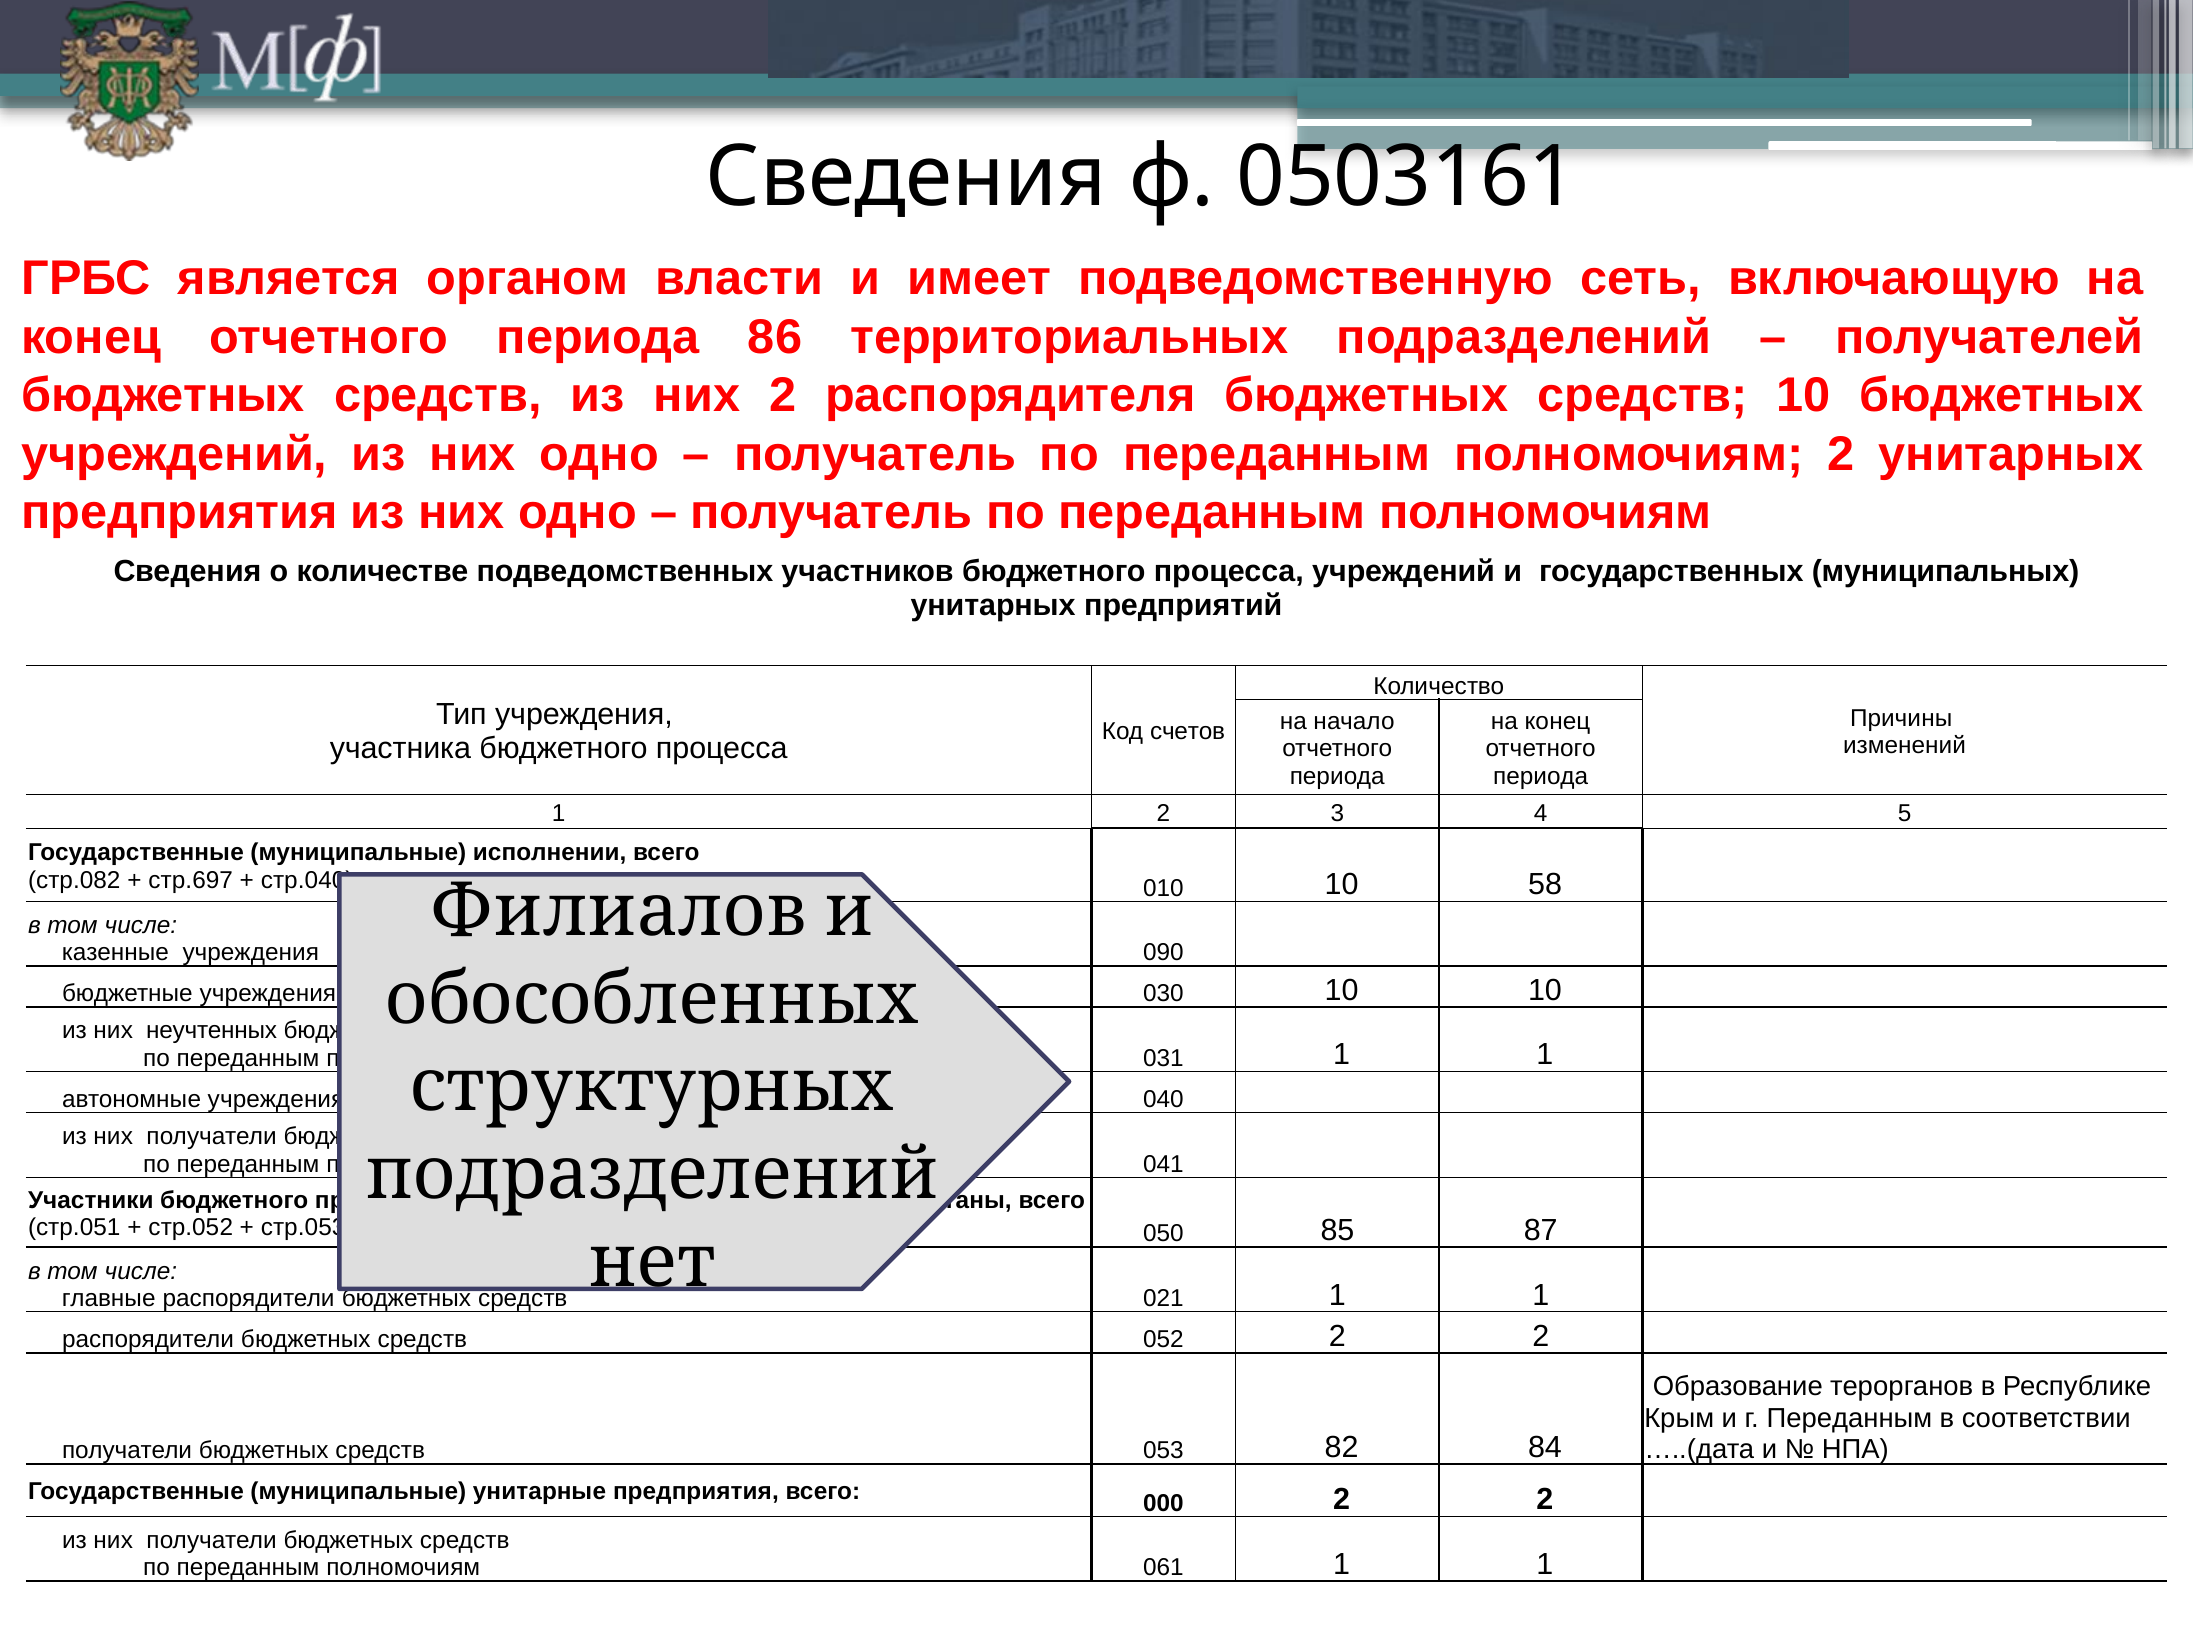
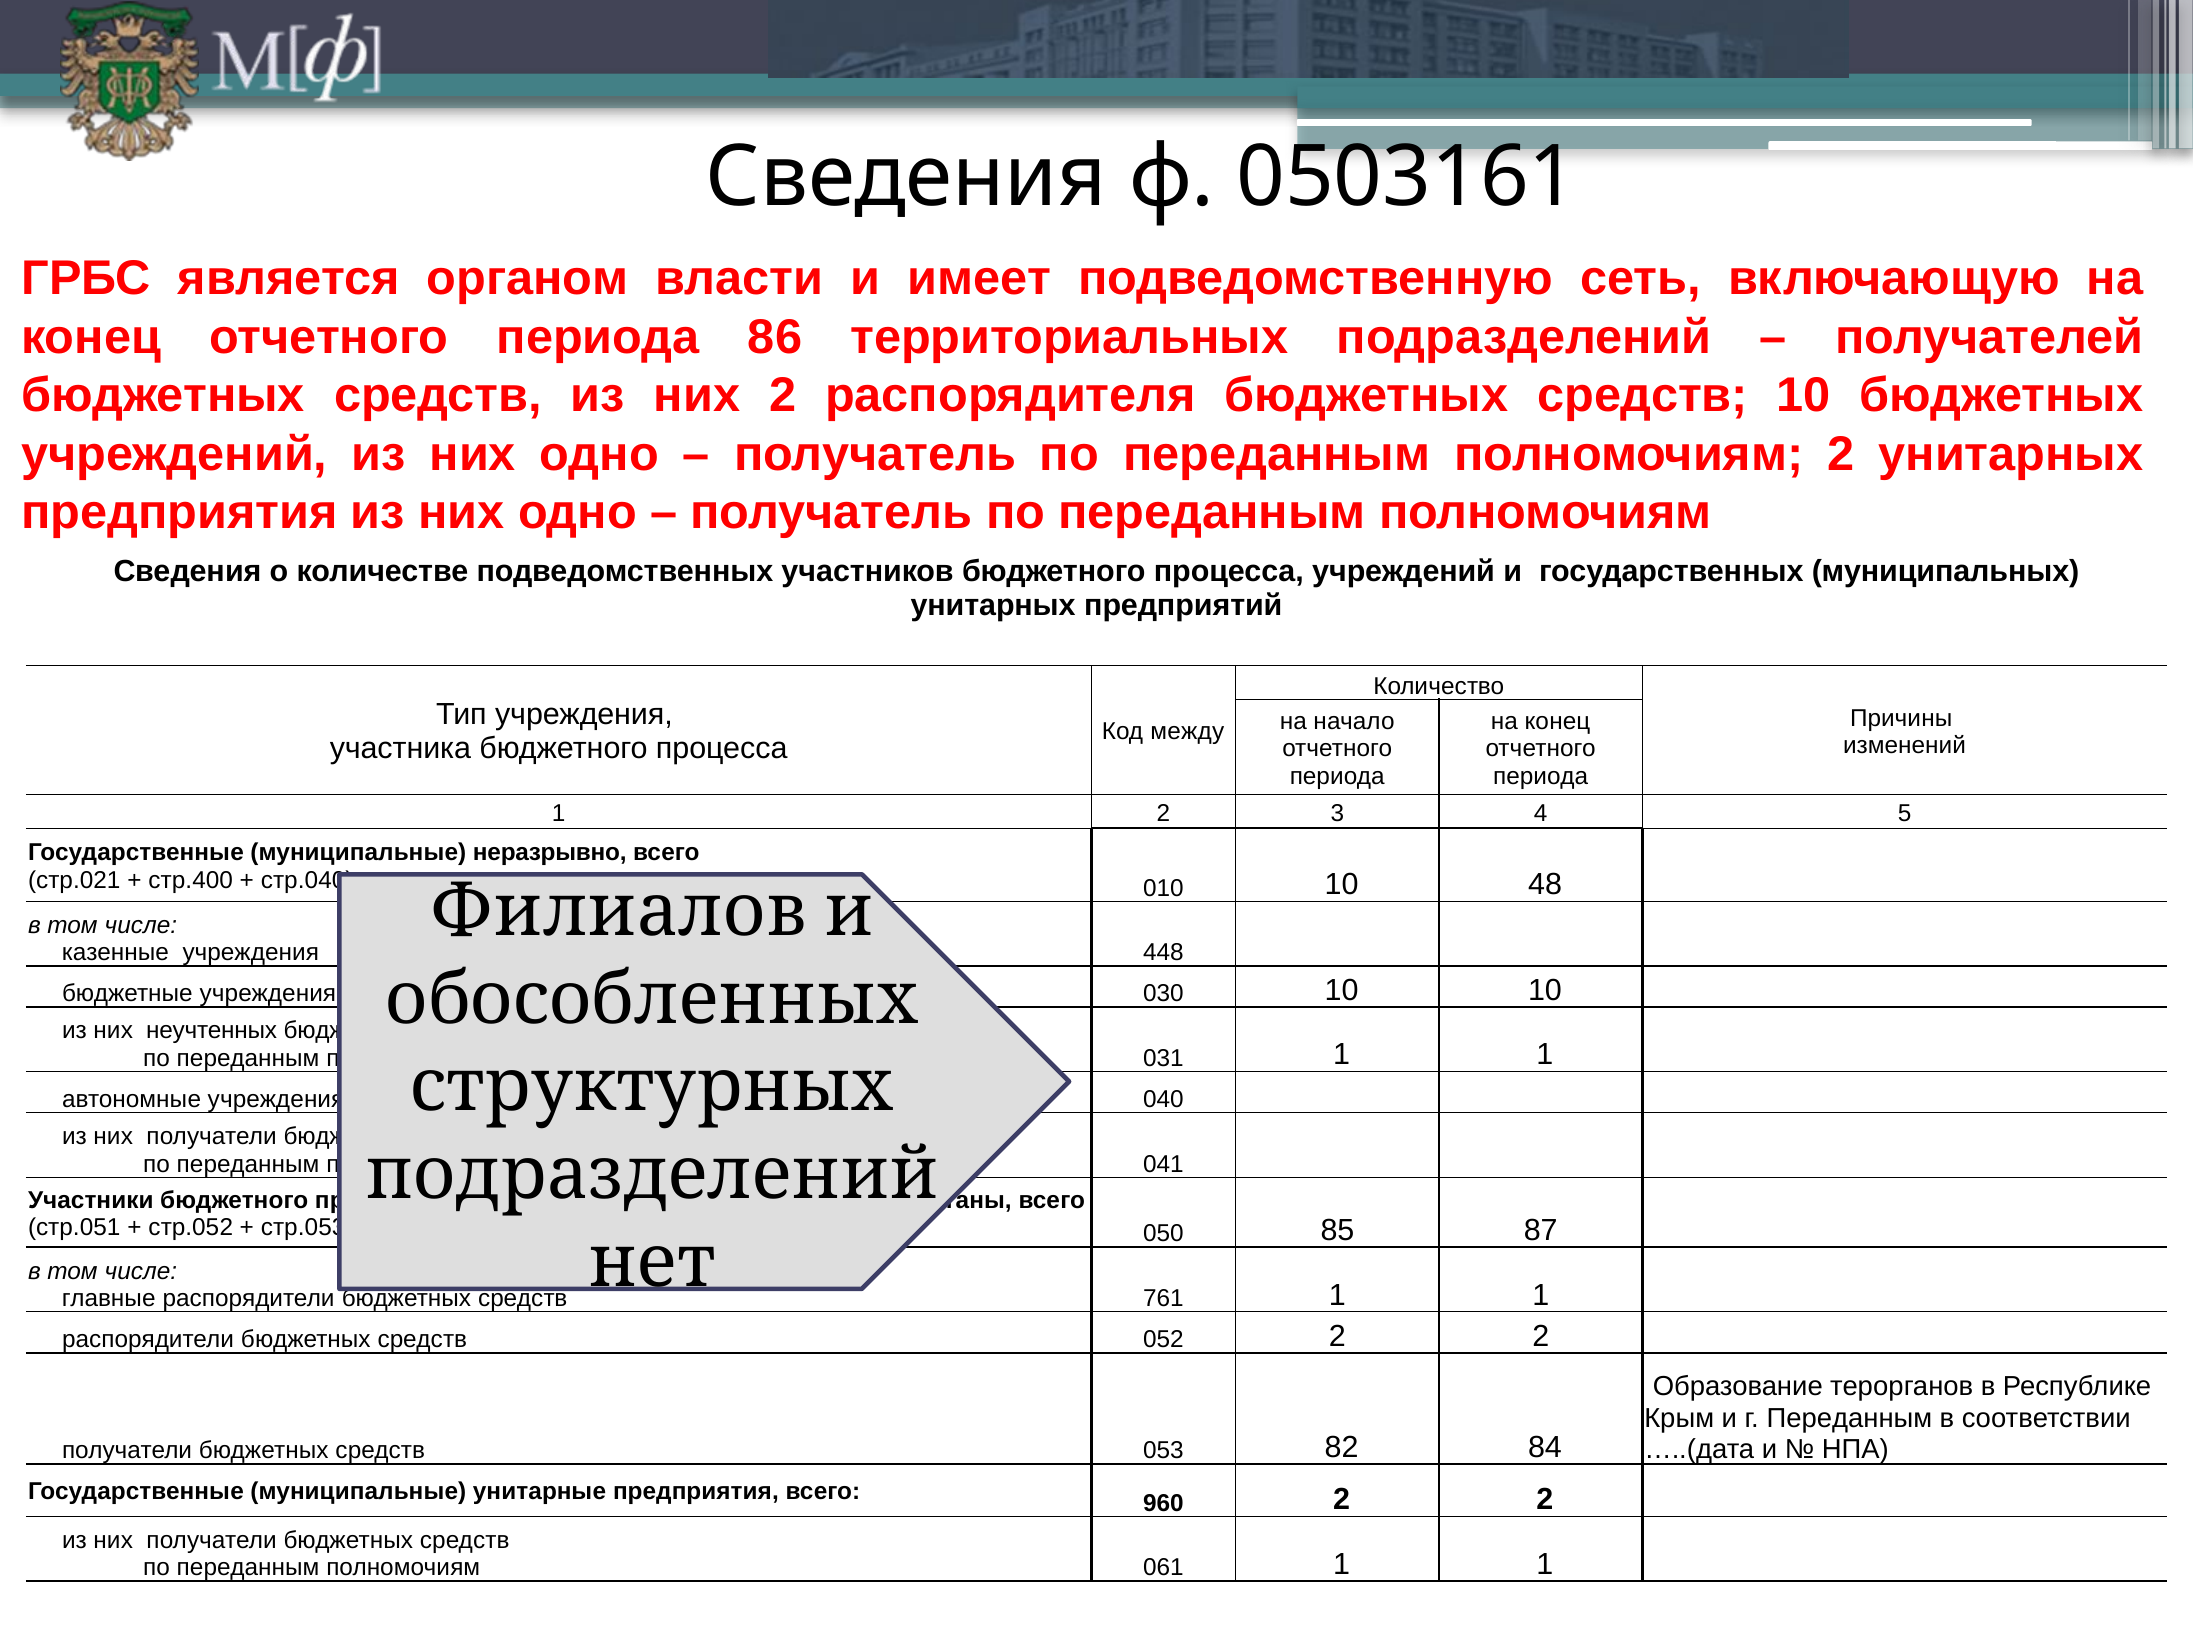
счетов: счетов -> между
исполнении: исполнении -> неразрывно
стр.082: стр.082 -> стр.021
стр.697: стр.697 -> стр.400
58: 58 -> 48
090: 090 -> 448
021: 021 -> 761
000: 000 -> 960
